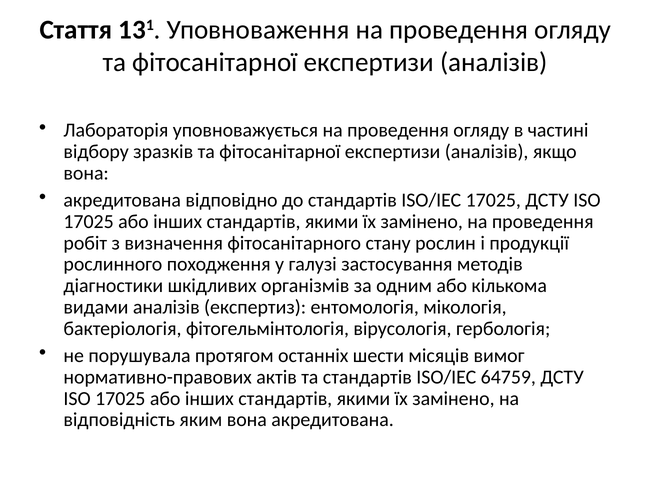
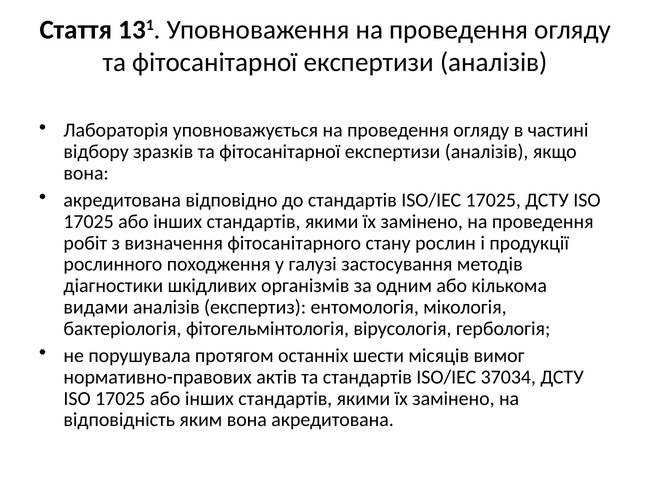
64759: 64759 -> 37034
